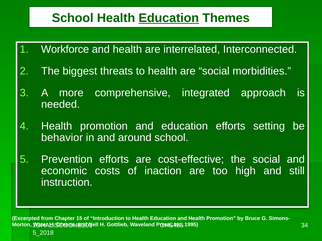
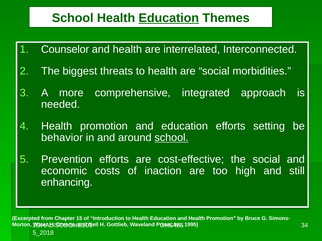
Workforce: Workforce -> Counselor
school at (171, 138) underline: none -> present
instruction: instruction -> enhancing
